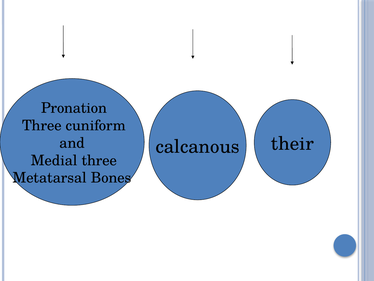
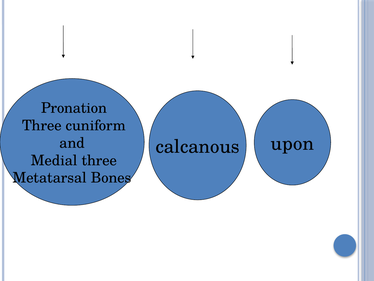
their: their -> upon
